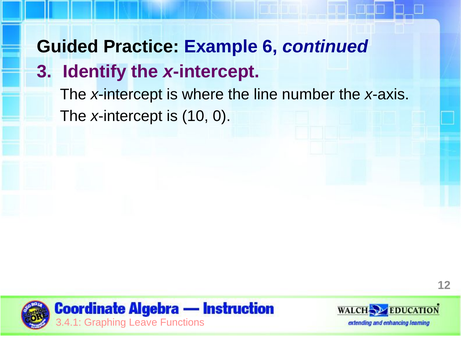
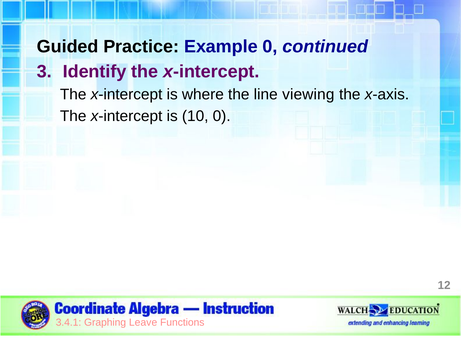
Example 6: 6 -> 0
number: number -> viewing
